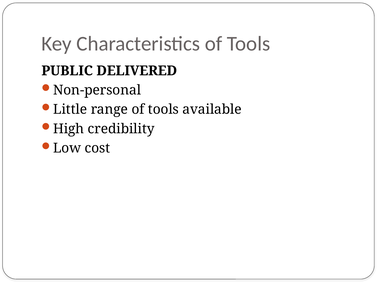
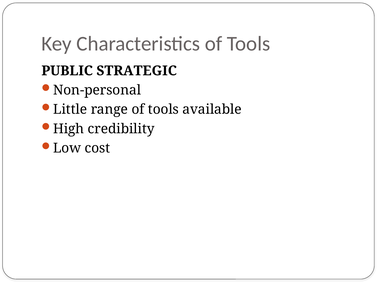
DELIVERED: DELIVERED -> STRATEGIC
